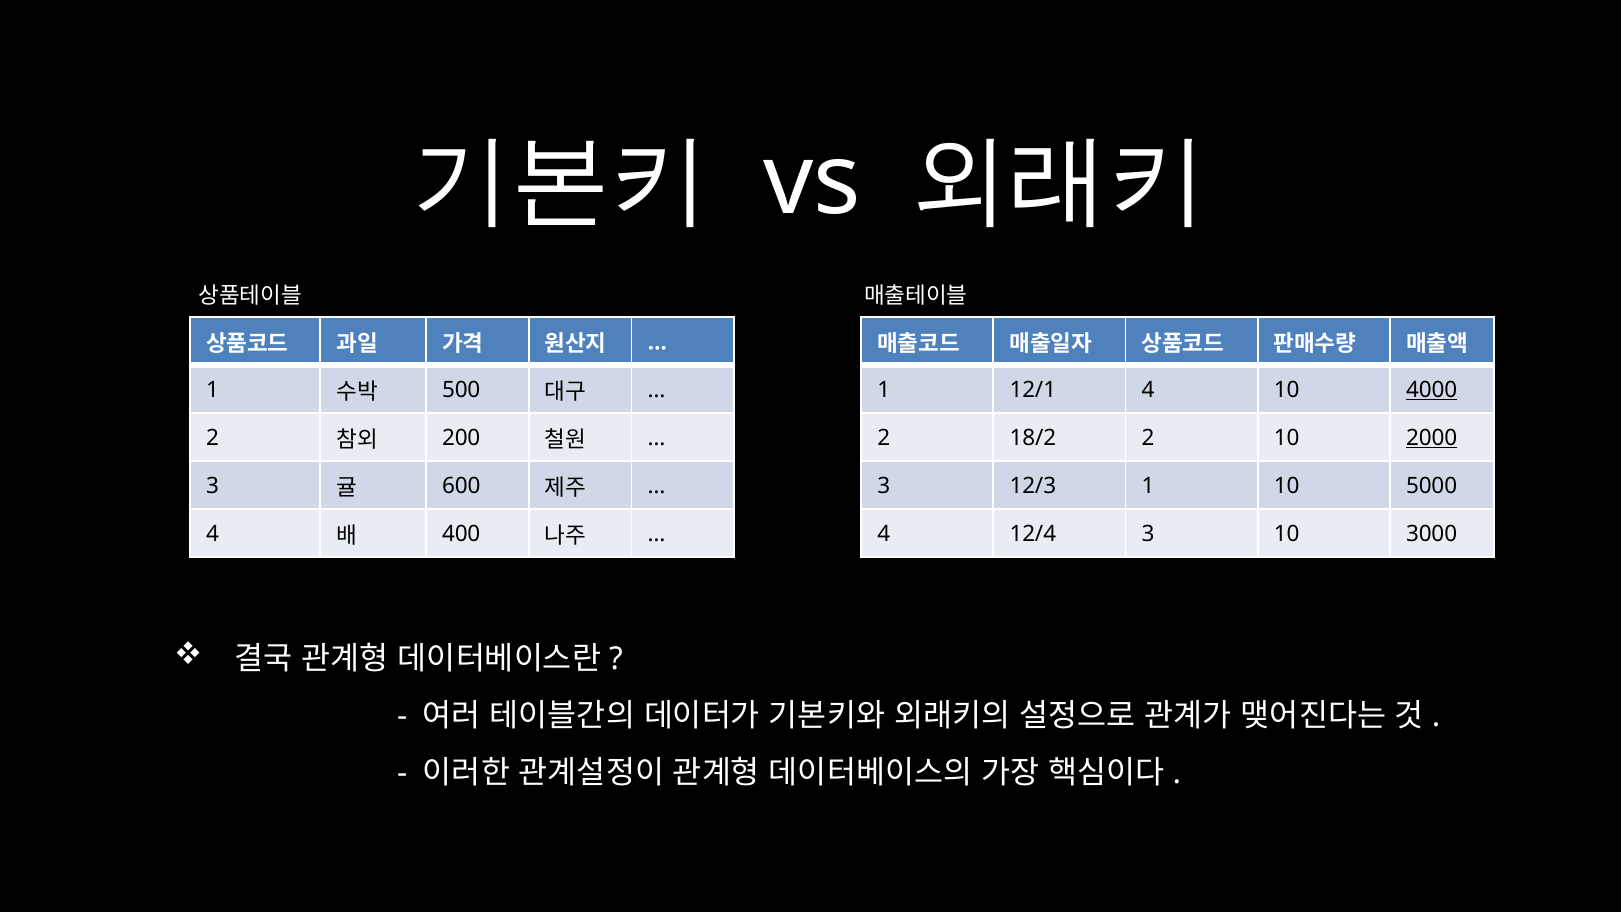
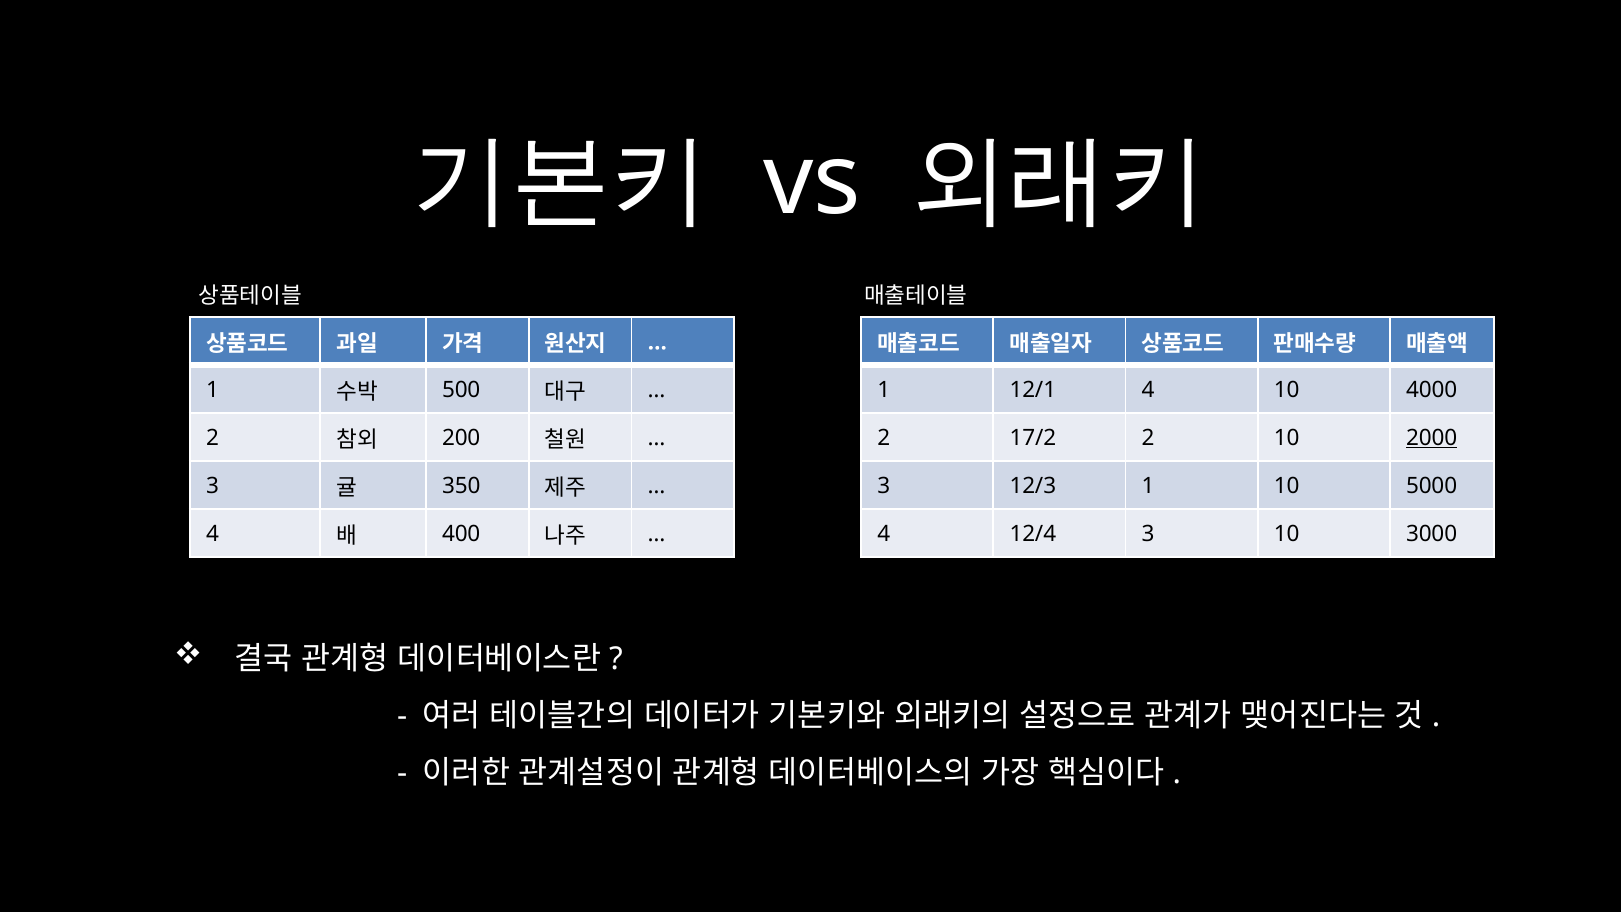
4000 underline: present -> none
18/2: 18/2 -> 17/2
600: 600 -> 350
